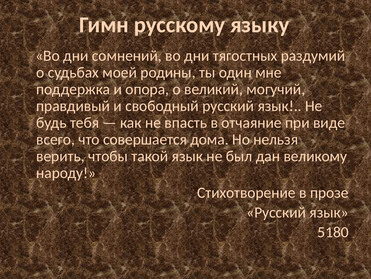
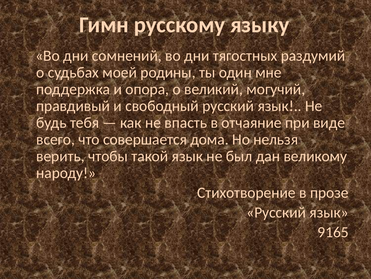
5180: 5180 -> 9165
